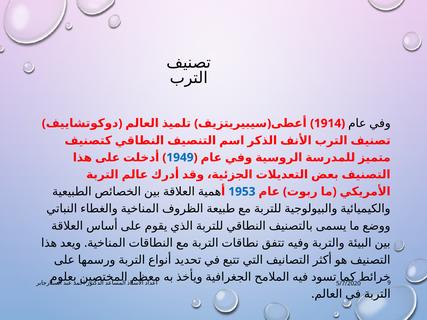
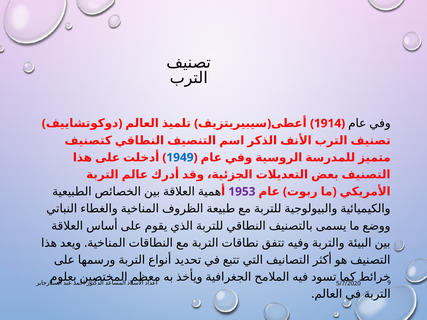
1953 colour: blue -> purple
